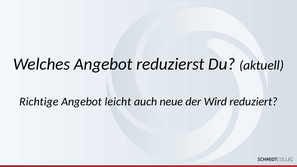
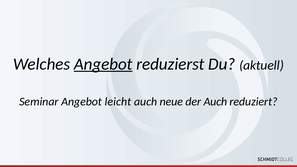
Angebot at (103, 64) underline: none -> present
Richtige: Richtige -> Seminar
der Wird: Wird -> Auch
